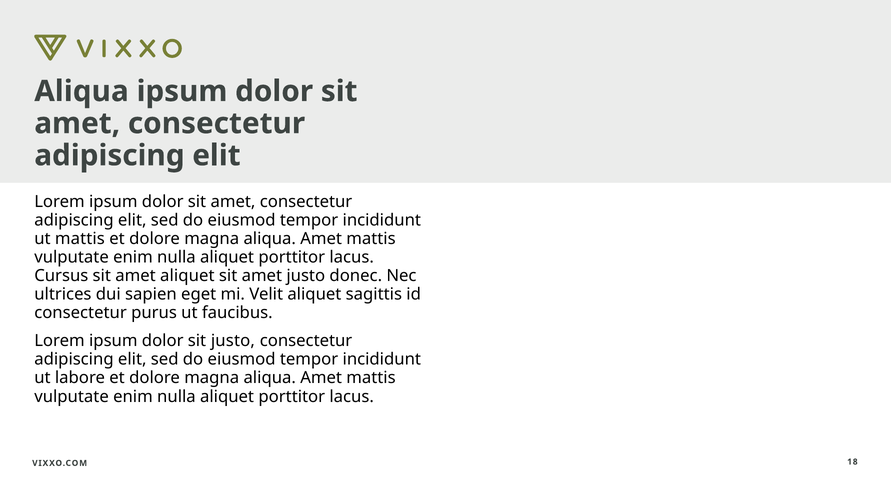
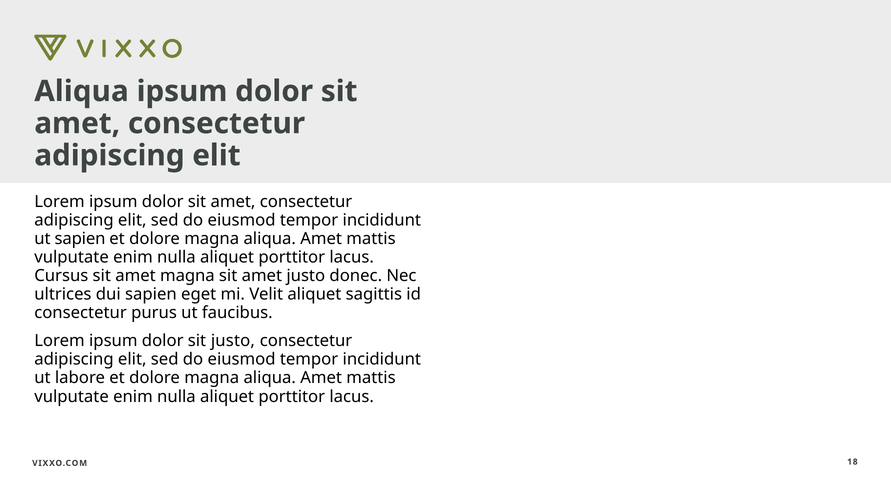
ut mattis: mattis -> sapien
amet aliquet: aliquet -> magna
